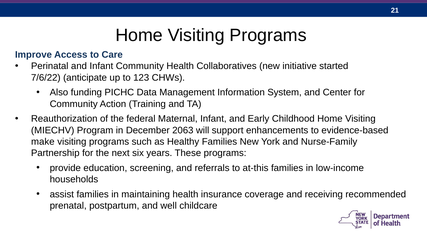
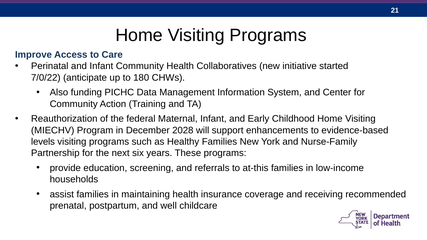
7/6/22: 7/6/22 -> 7/0/22
123: 123 -> 180
2063: 2063 -> 2028
make: make -> levels
